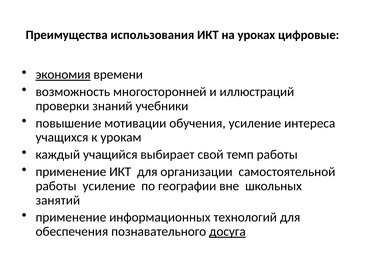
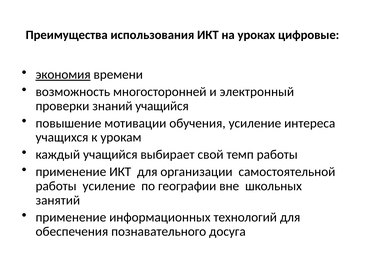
иллюстраций: иллюстраций -> электронный
знаний учебники: учебники -> учащийся
досуга underline: present -> none
